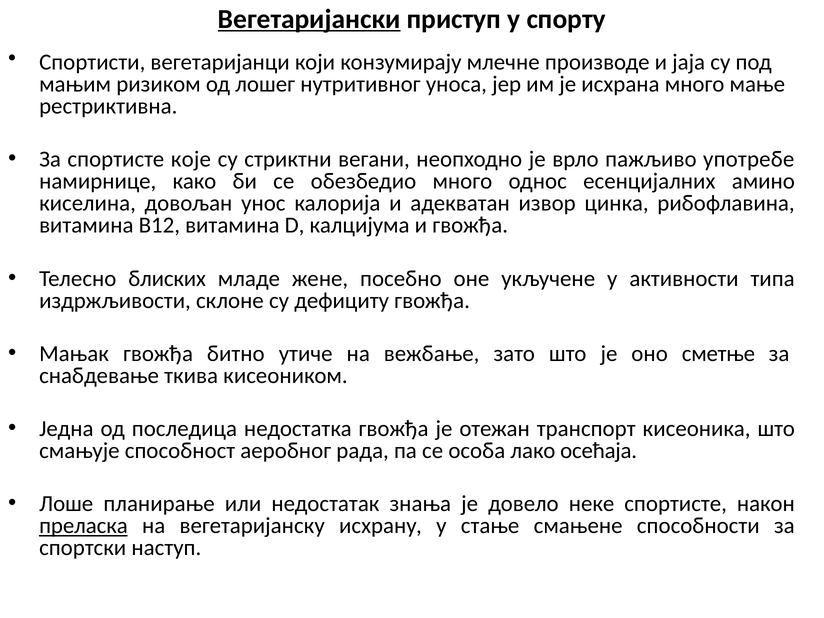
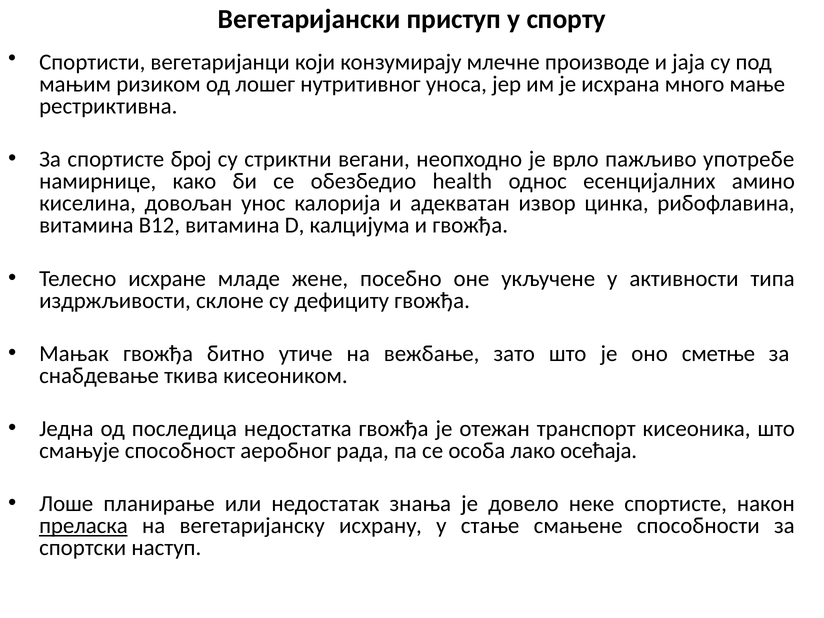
Вегетаријански underline: present -> none
које: које -> број
обезбедио много: много -> health
блиских: блиских -> исхране
